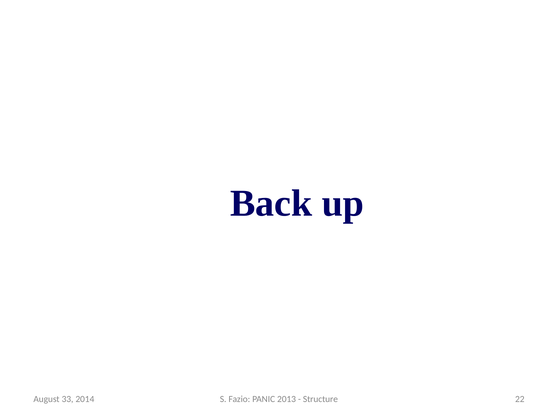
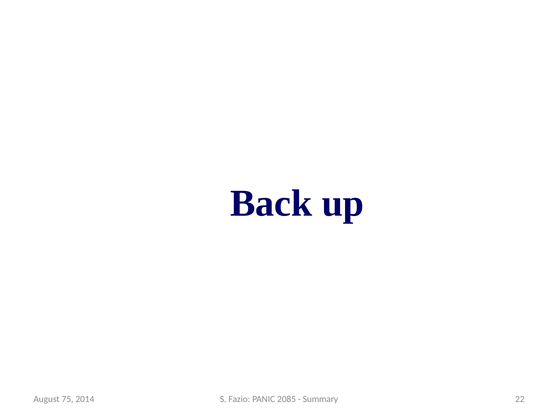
2013: 2013 -> 2085
Structure: Structure -> Summary
33: 33 -> 75
